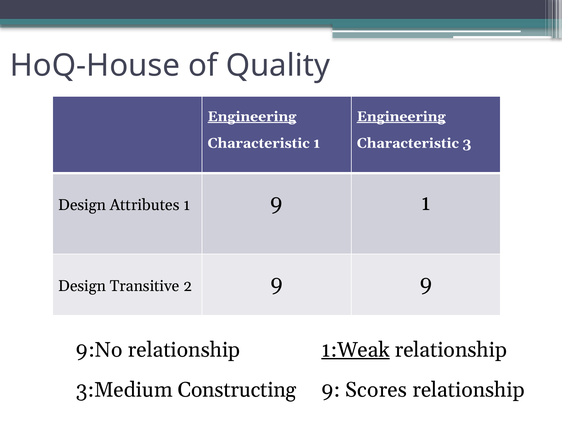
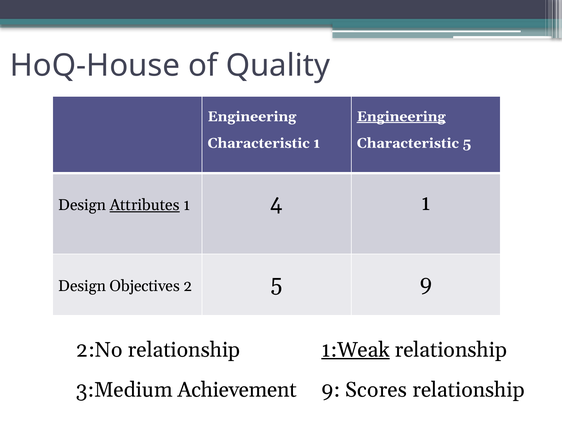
Engineering at (252, 117) underline: present -> none
Characteristic 3: 3 -> 5
Attributes underline: none -> present
1 9: 9 -> 4
Transitive: Transitive -> Objectives
2 9: 9 -> 5
9:No: 9:No -> 2:No
Constructing: Constructing -> Achievement
